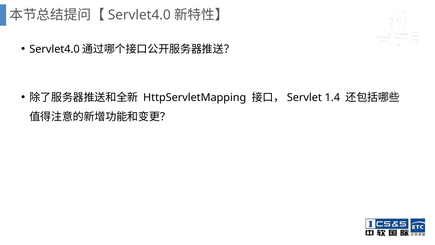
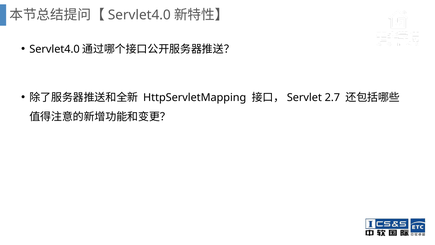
1.4: 1.4 -> 2.7
